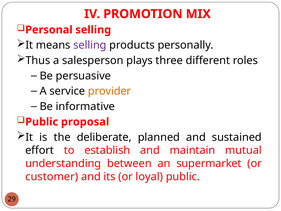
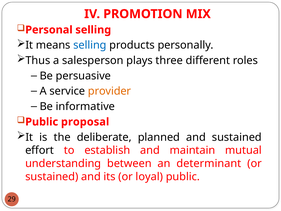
selling at (90, 45) colour: purple -> blue
supermarket: supermarket -> determinant
customer at (52, 176): customer -> sustained
